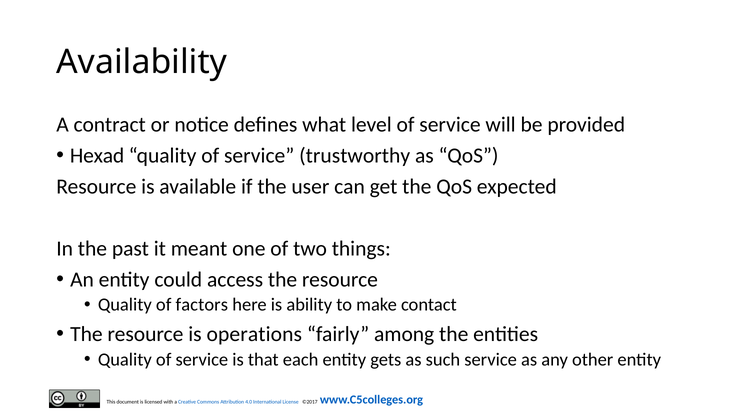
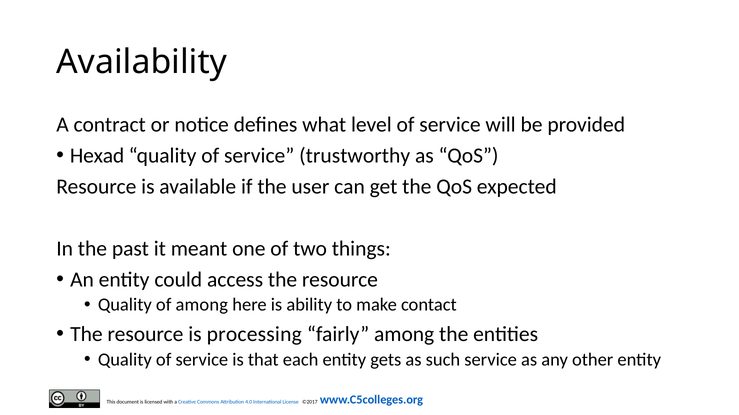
of factors: factors -> among
operations: operations -> processing
